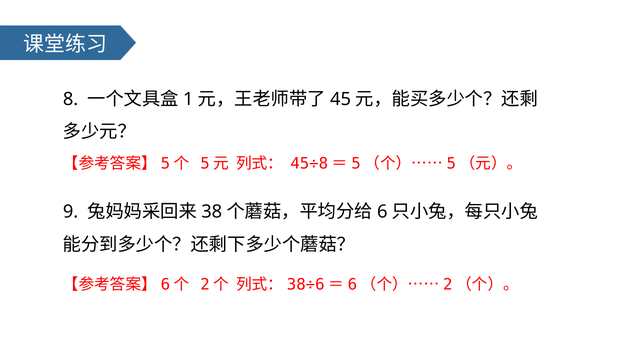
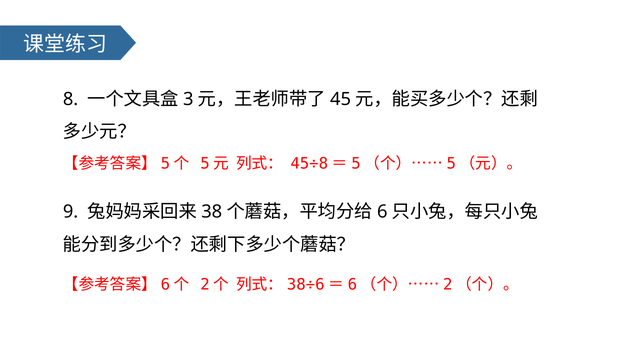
1: 1 -> 3
